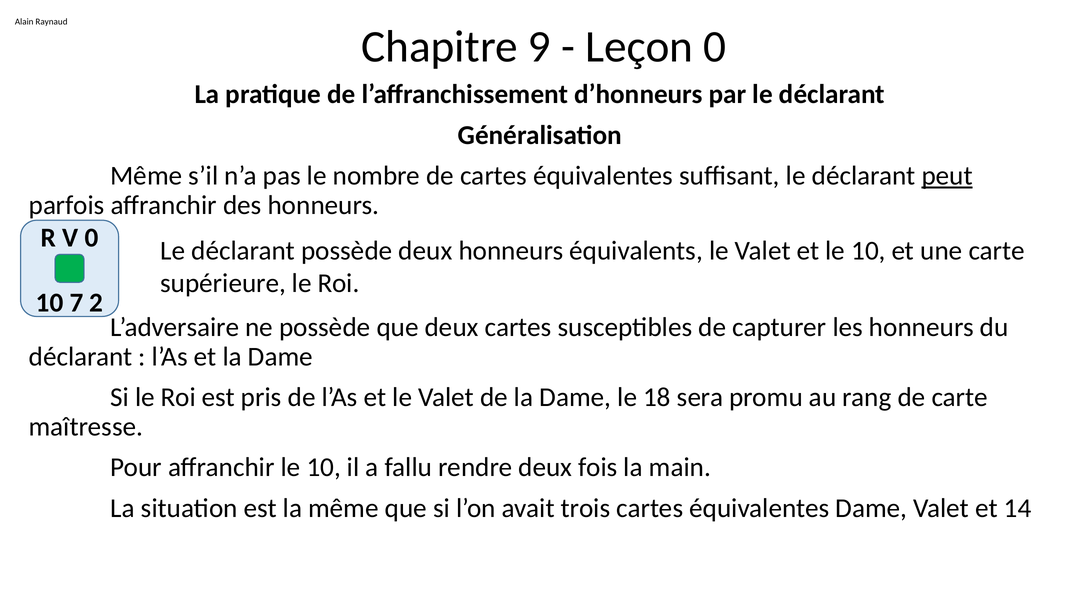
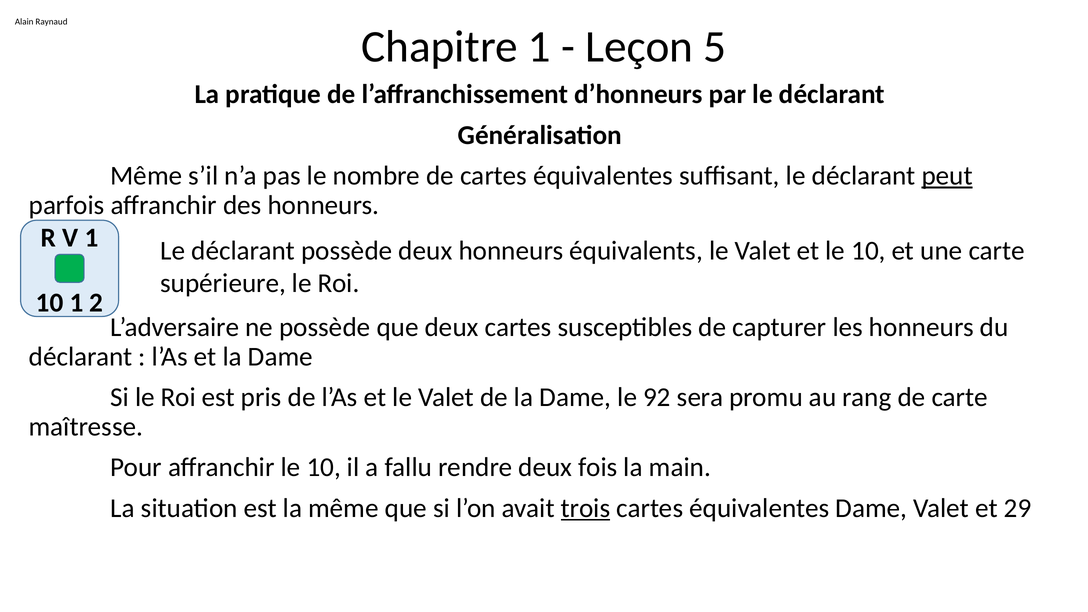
Chapitre 9: 9 -> 1
Leçon 0: 0 -> 5
V 0: 0 -> 1
10 7: 7 -> 1
18: 18 -> 92
trois underline: none -> present
14: 14 -> 29
